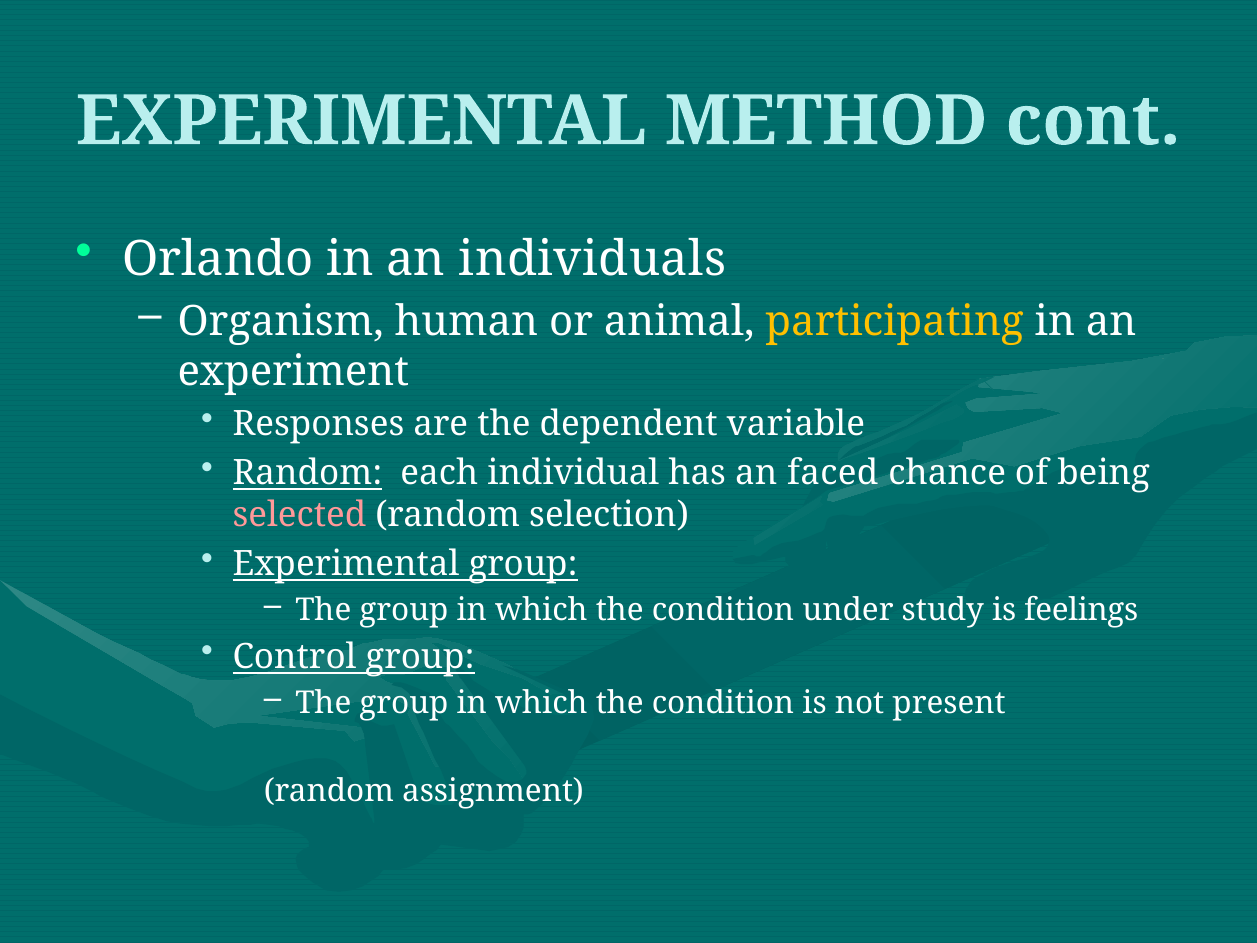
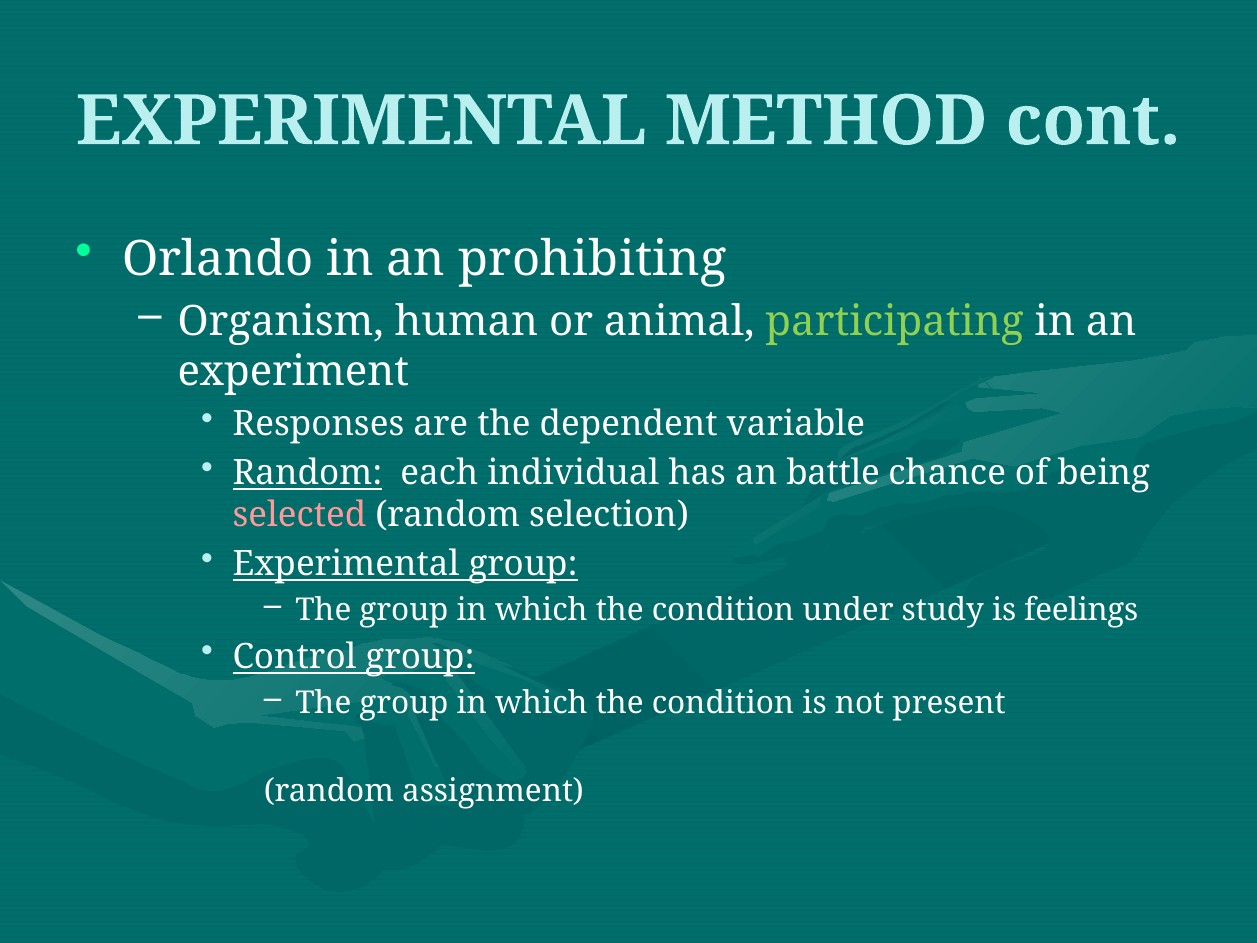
individuals: individuals -> prohibiting
participating colour: yellow -> light green
faced: faced -> battle
